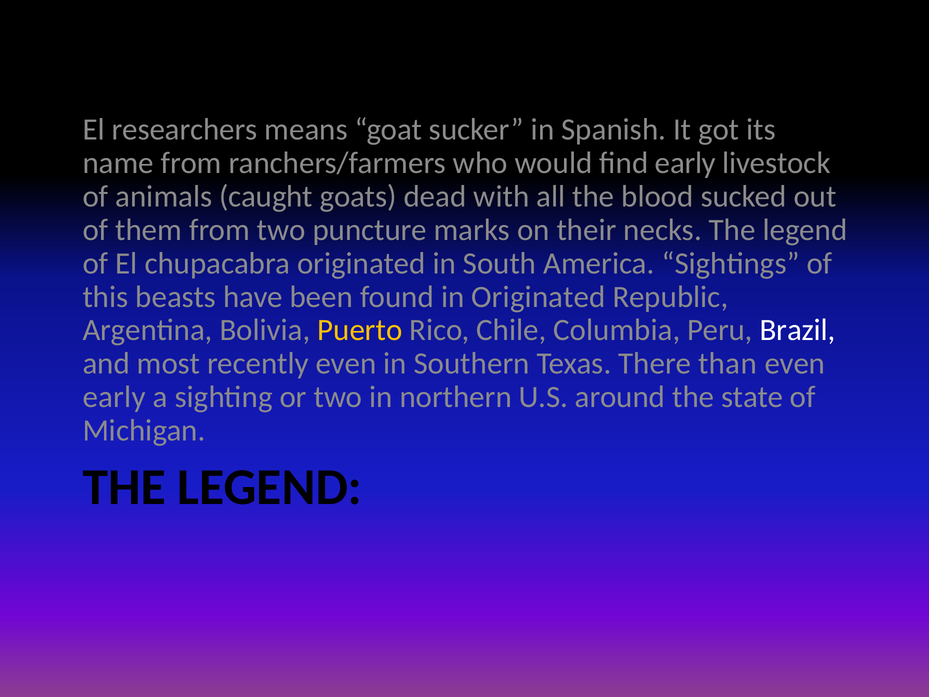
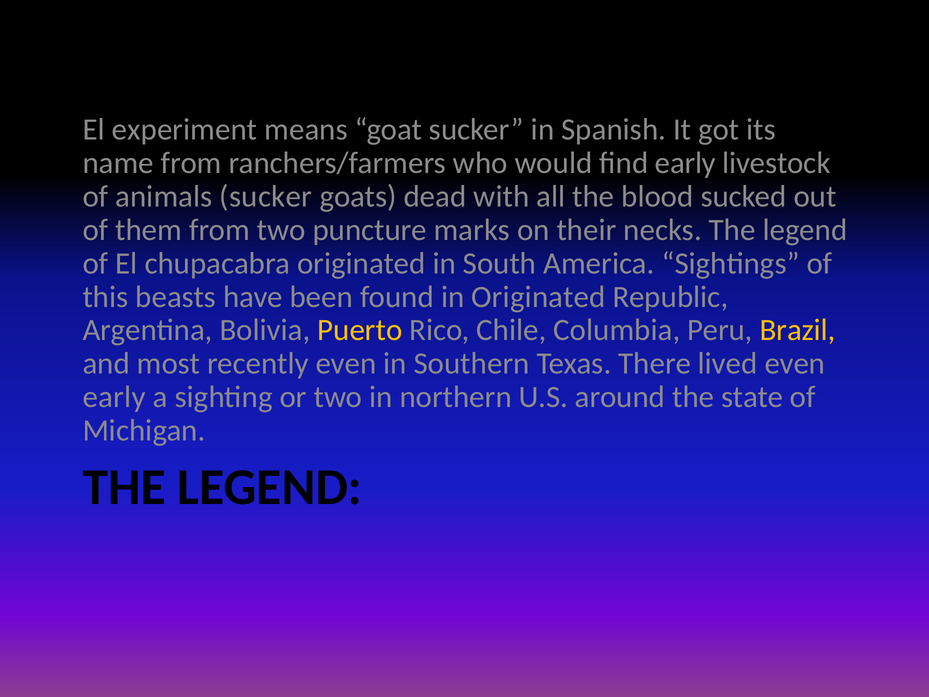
researchers: researchers -> experiment
animals caught: caught -> sucker
Brazil colour: white -> yellow
than: than -> lived
